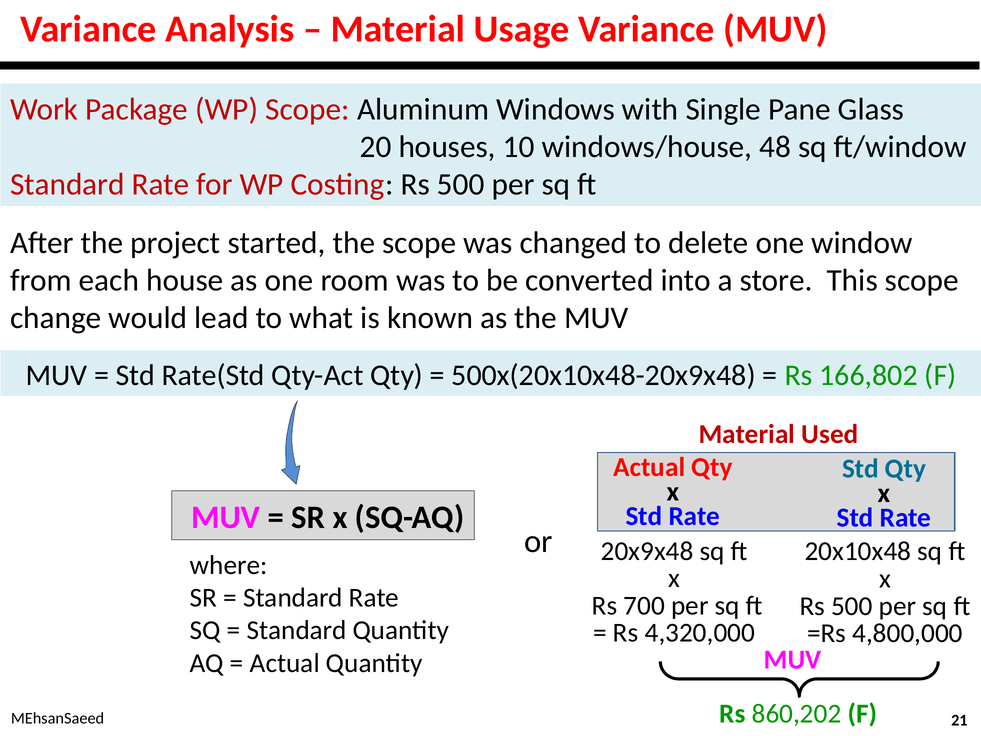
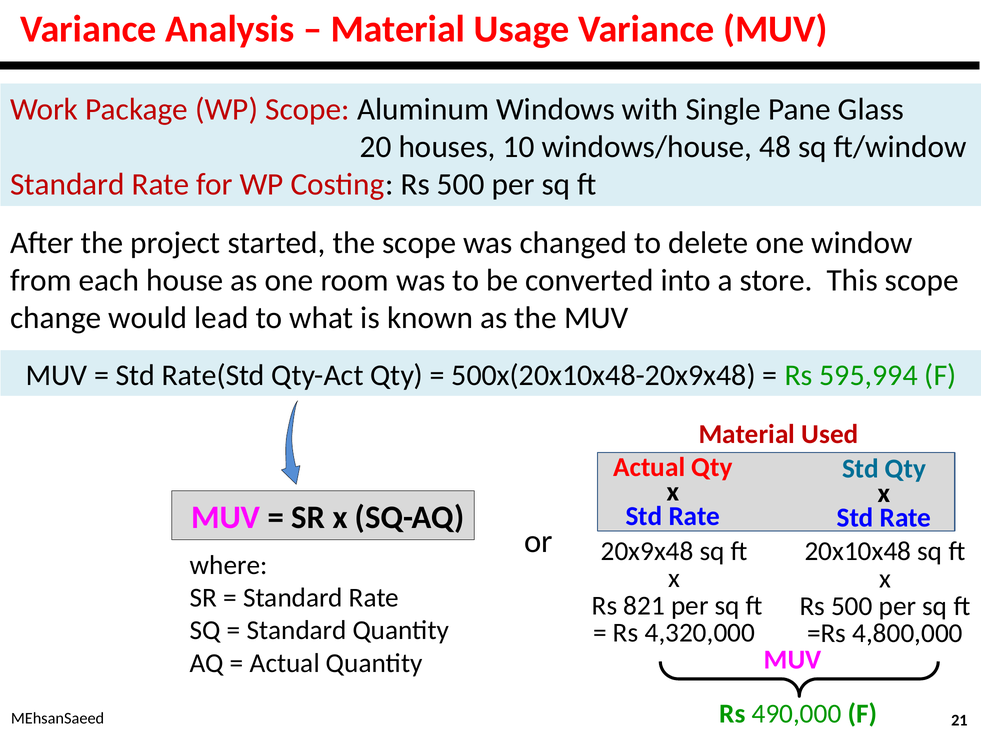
166,802: 166,802 -> 595,994
700: 700 -> 821
860,202: 860,202 -> 490,000
